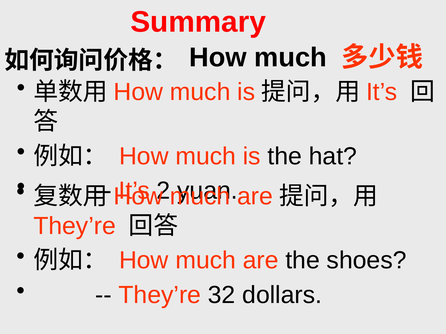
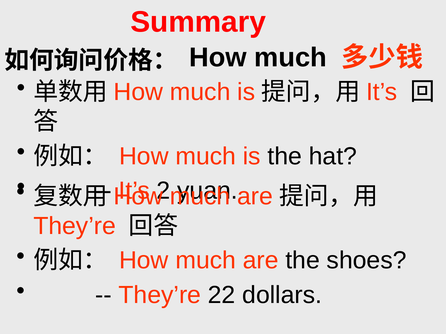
32: 32 -> 22
